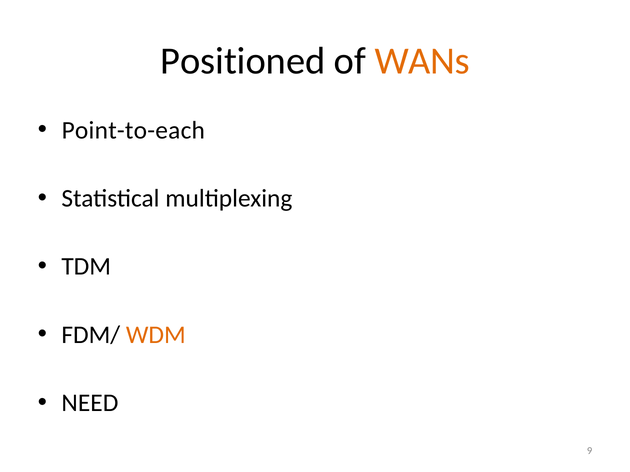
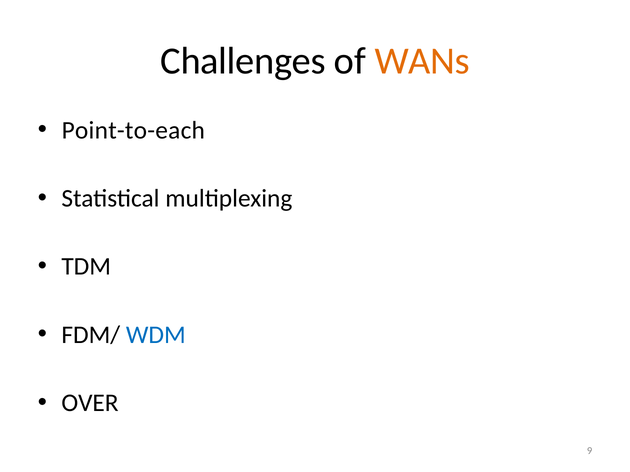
Positioned: Positioned -> Challenges
WDM colour: orange -> blue
NEED: NEED -> OVER
